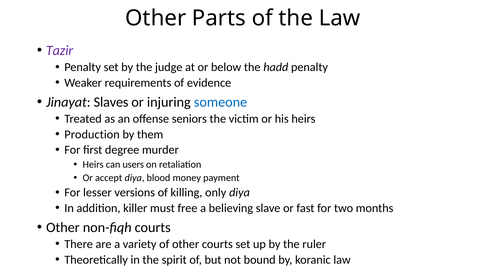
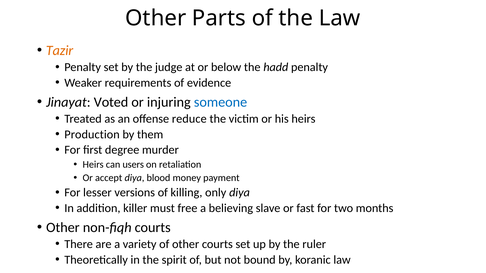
Tazir colour: purple -> orange
Slaves: Slaves -> Voted
seniors: seniors -> reduce
